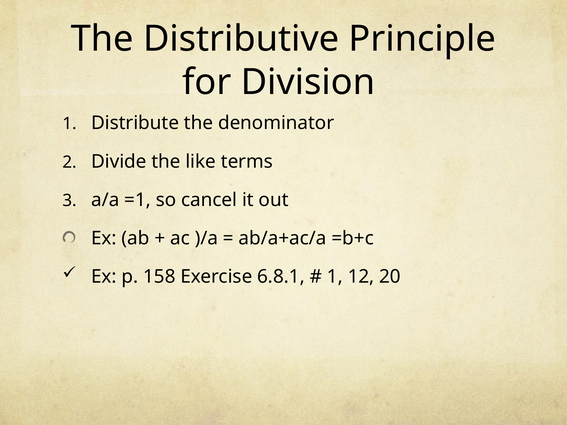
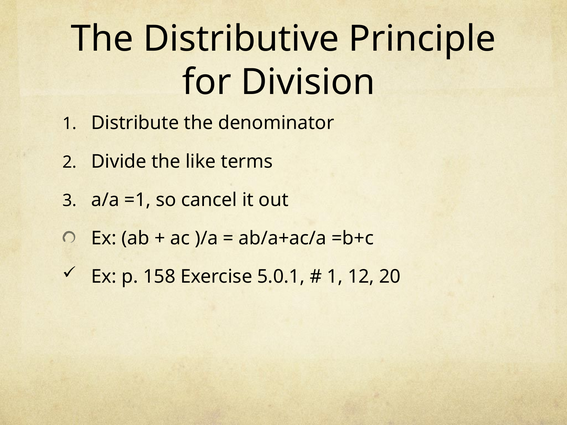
6.8.1: 6.8.1 -> 5.0.1
